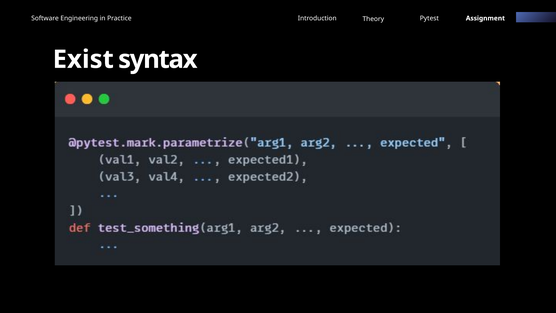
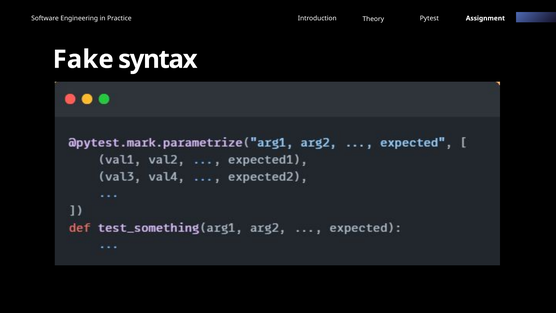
Exist: Exist -> Fake
